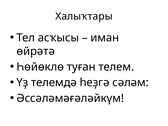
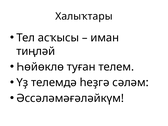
өйрәтә: өйрәтә -> тиңләй
